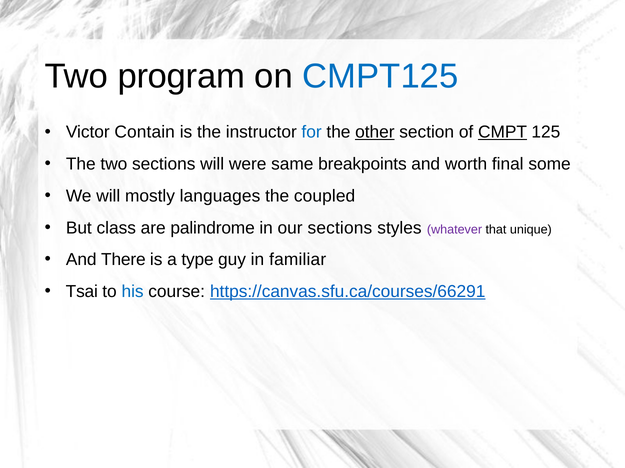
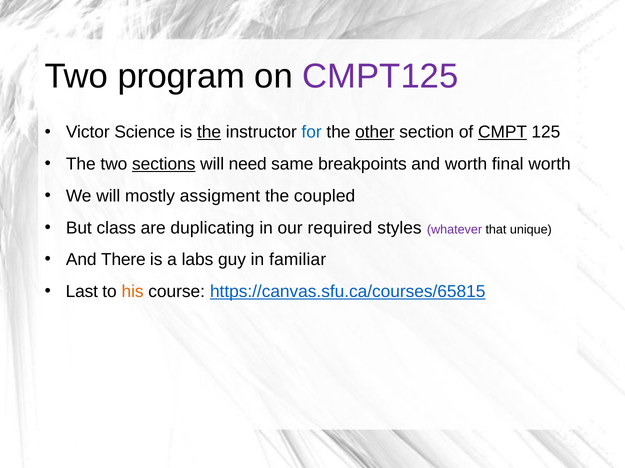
CMPT125 colour: blue -> purple
Contain: Contain -> Science
the at (209, 132) underline: none -> present
sections at (164, 164) underline: none -> present
were: were -> need
final some: some -> worth
languages: languages -> assigment
palindrome: palindrome -> duplicating
our sections: sections -> required
type: type -> labs
Tsai: Tsai -> Last
his colour: blue -> orange
https://canvas.sfu.ca/courses/66291: https://canvas.sfu.ca/courses/66291 -> https://canvas.sfu.ca/courses/65815
